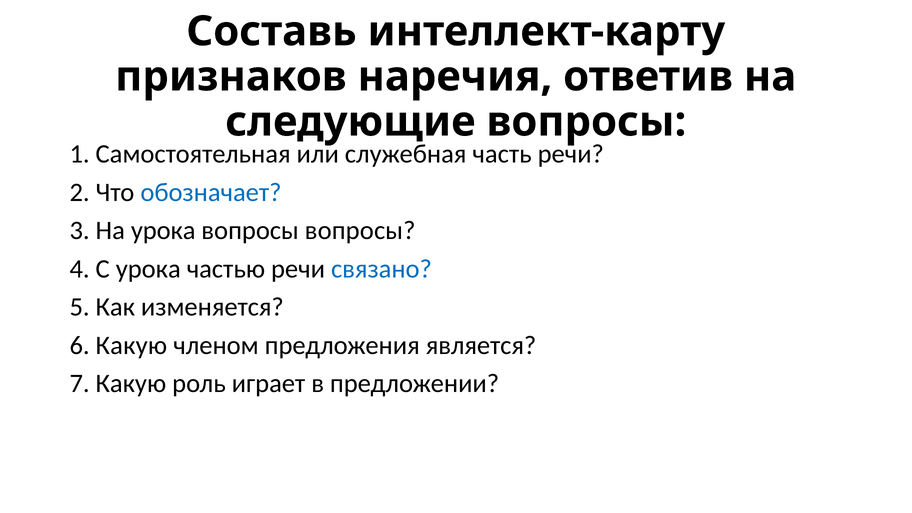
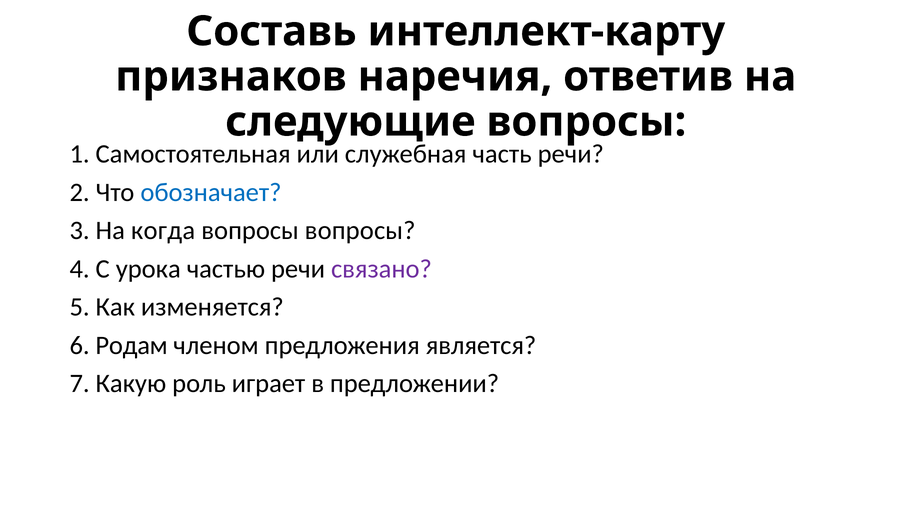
На урока: урока -> когда
связано colour: blue -> purple
6 Какую: Какую -> Родам
